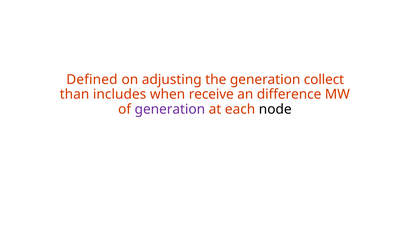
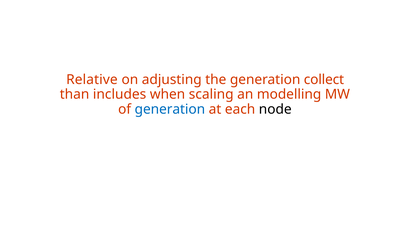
Defined: Defined -> Relative
receive: receive -> scaling
difference: difference -> modelling
generation at (170, 109) colour: purple -> blue
